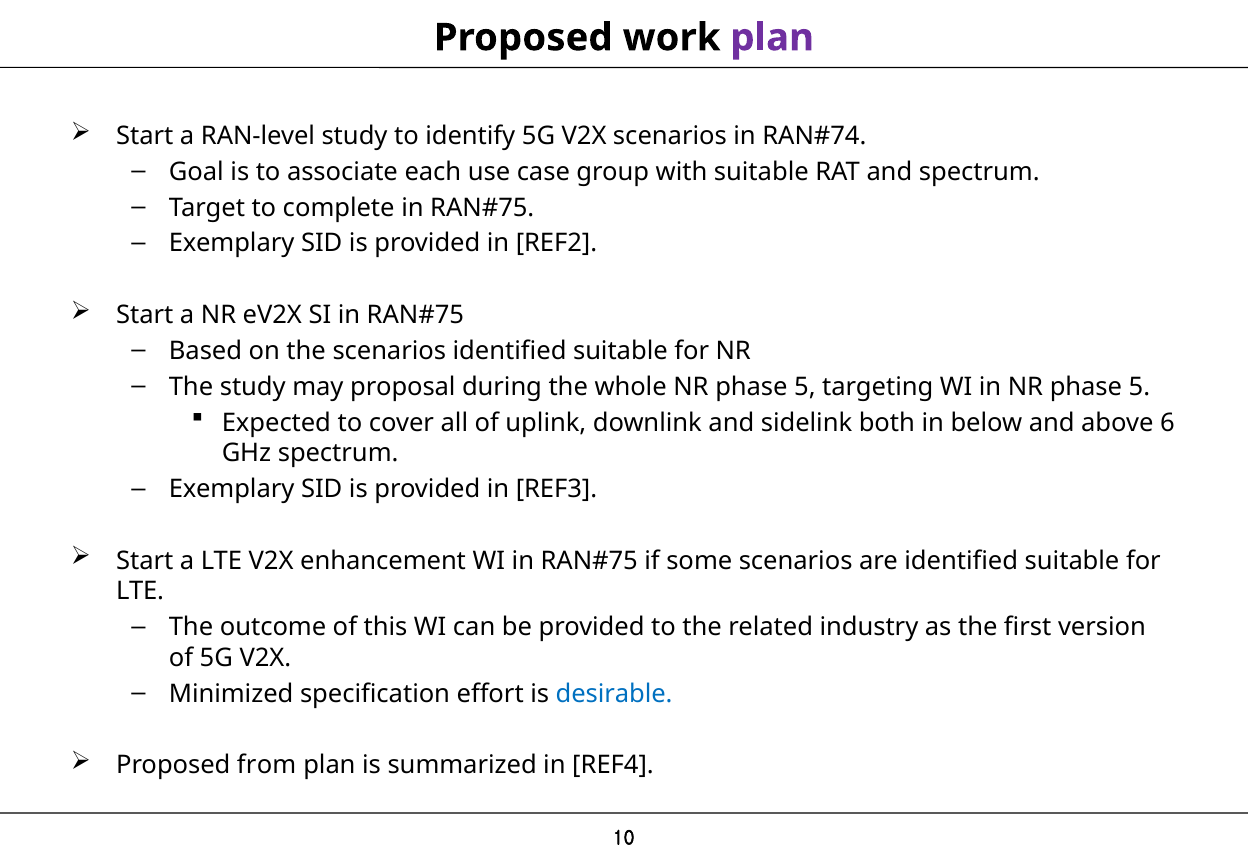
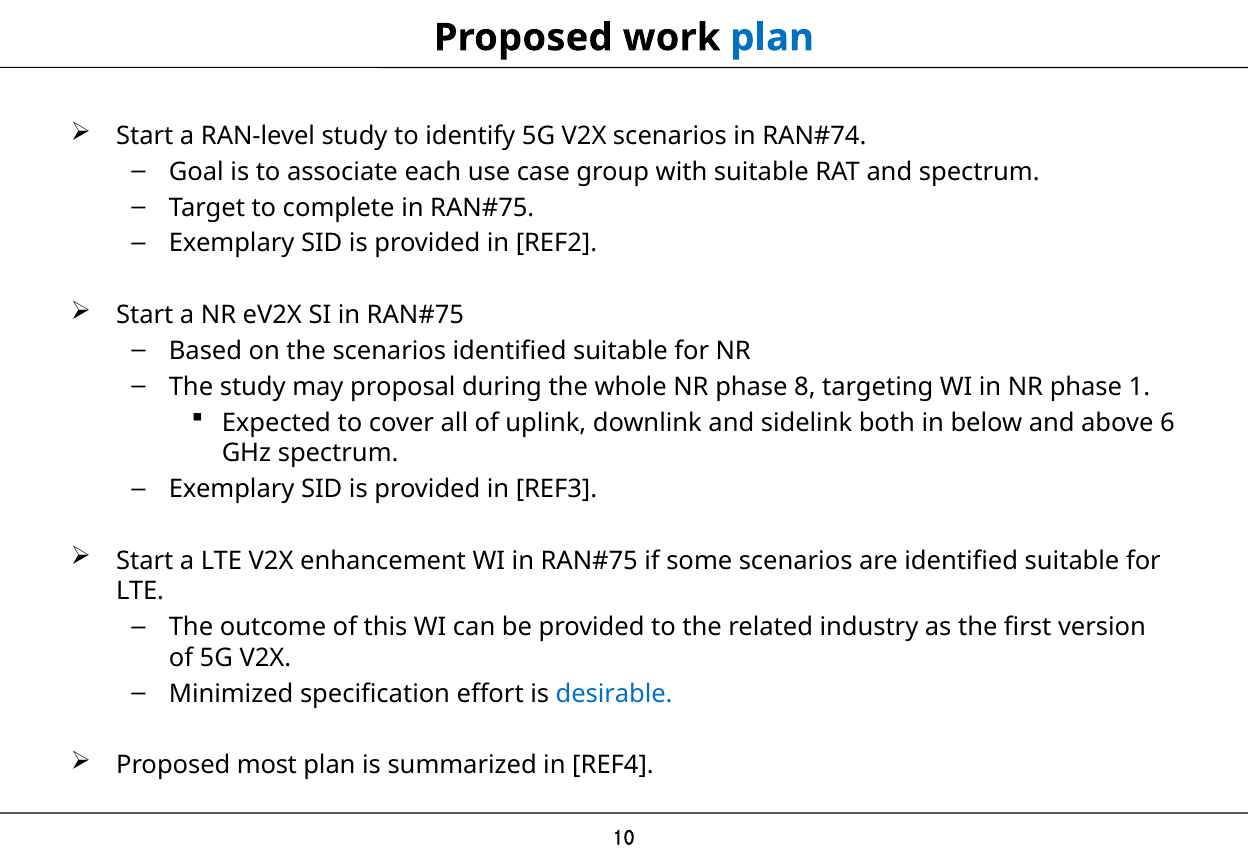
plan at (772, 38) colour: purple -> blue
whole NR phase 5: 5 -> 8
in NR phase 5: 5 -> 1
from: from -> most
